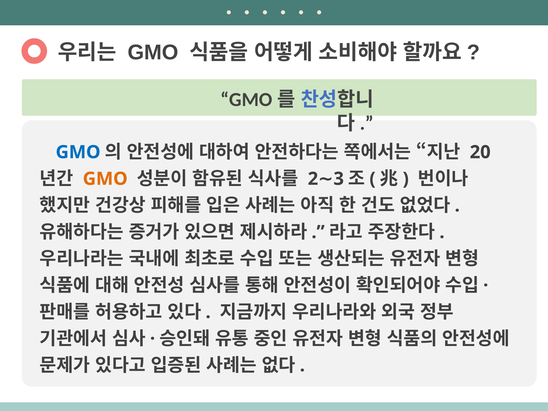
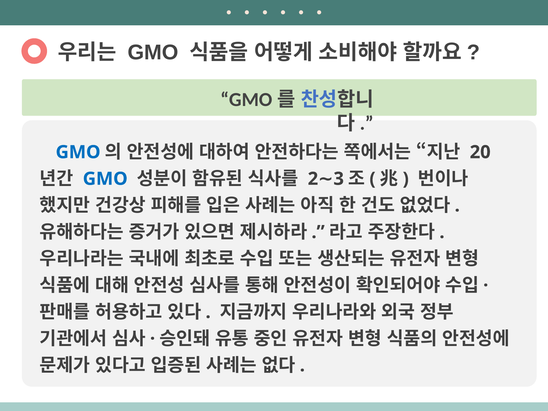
GMO at (105, 179) colour: orange -> blue
